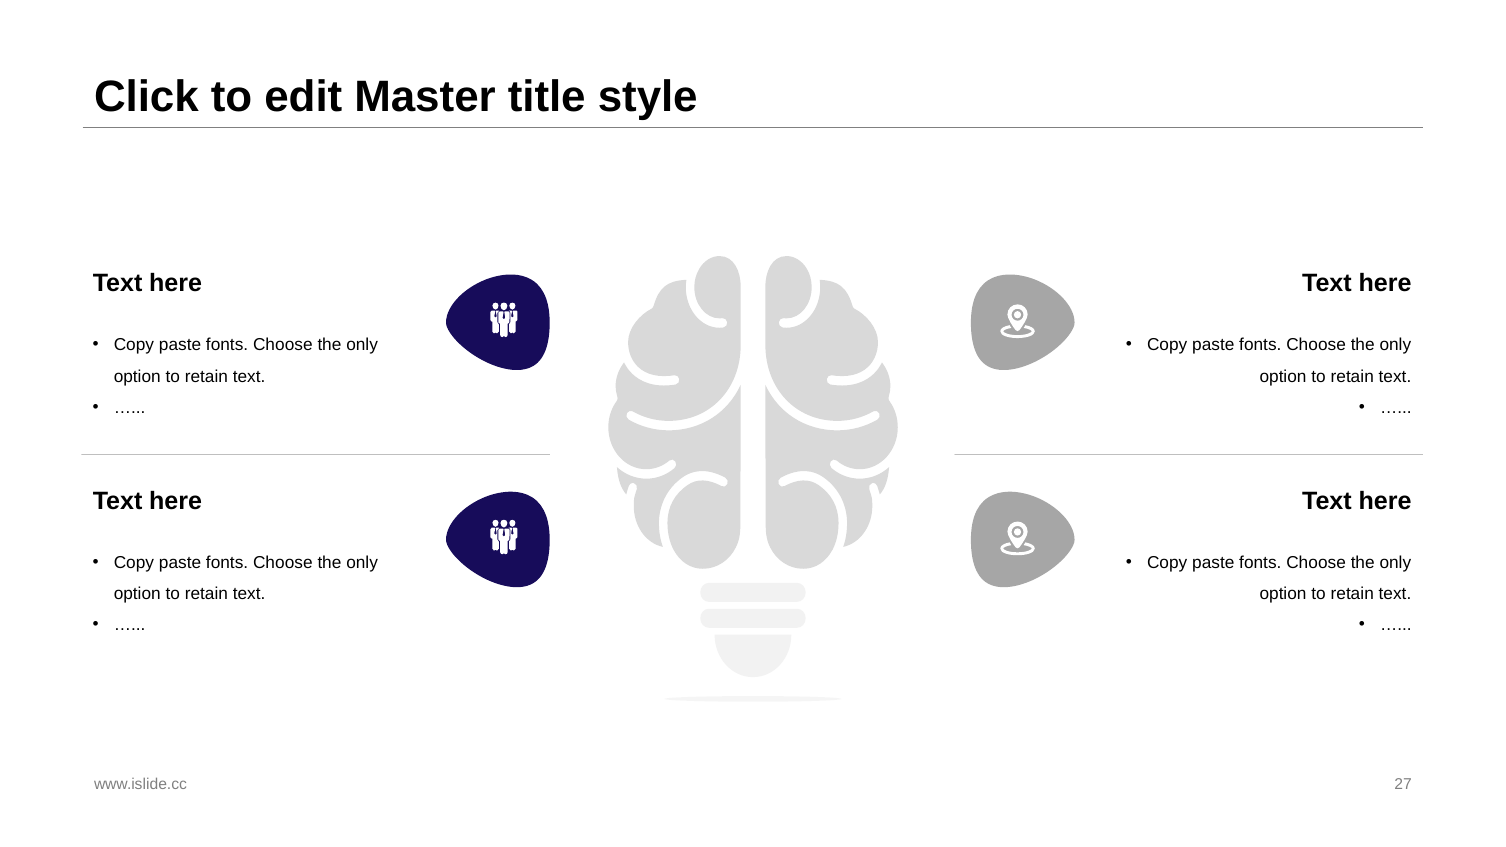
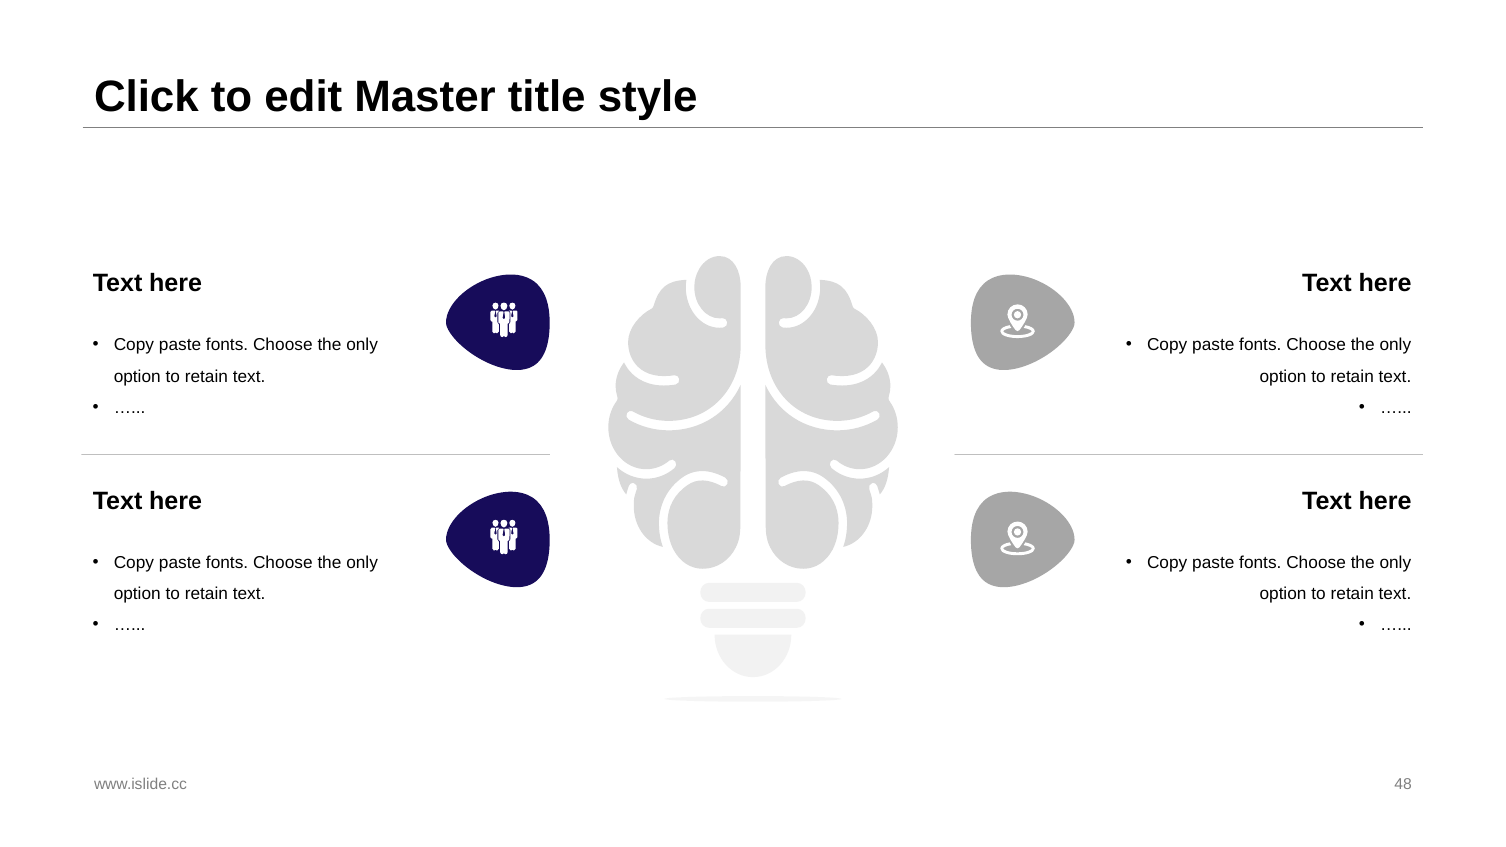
27: 27 -> 48
